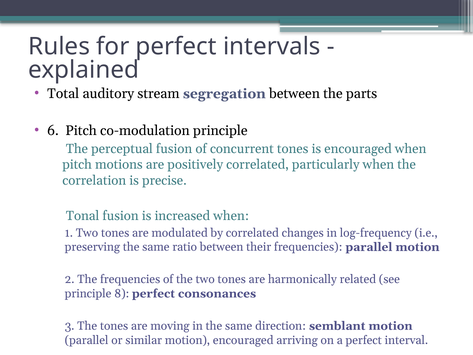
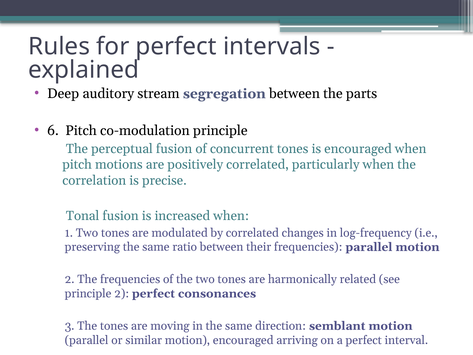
Total: Total -> Deep
principle 8: 8 -> 2
